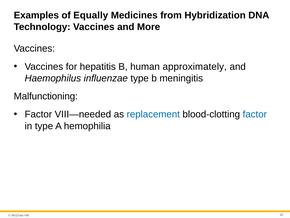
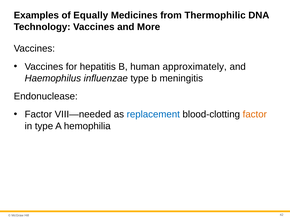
Hybridization: Hybridization -> Thermophilic
Malfunctioning: Malfunctioning -> Endonuclease
factor at (255, 114) colour: blue -> orange
